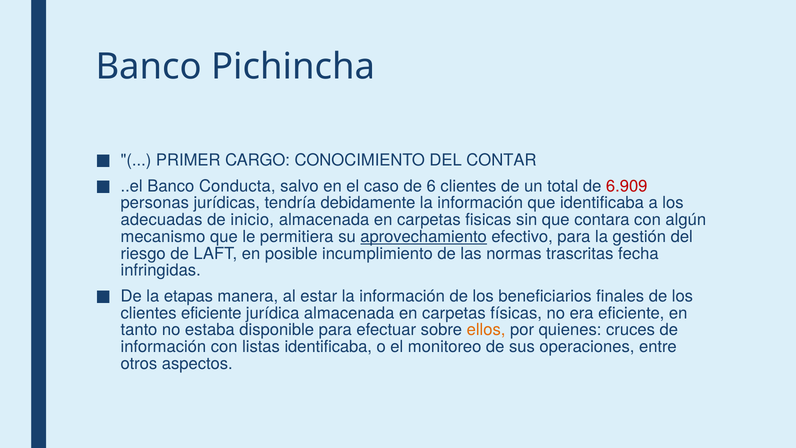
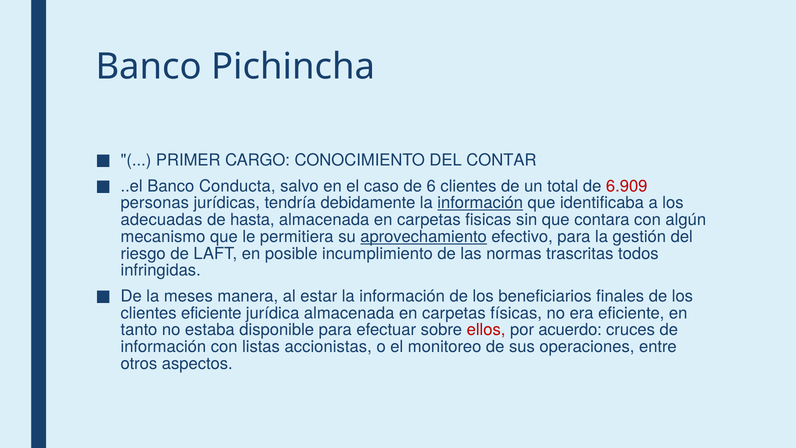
información at (480, 203) underline: none -> present
inicio: inicio -> hasta
fecha: fecha -> todos
etapas: etapas -> meses
ellos colour: orange -> red
quienes: quienes -> acuerdo
listas identificaba: identificaba -> accionistas
